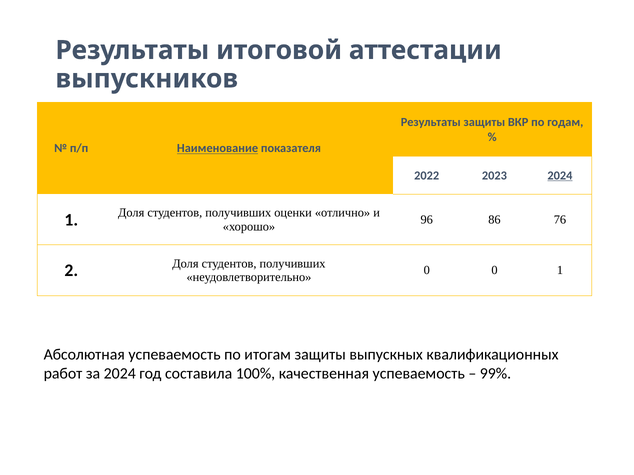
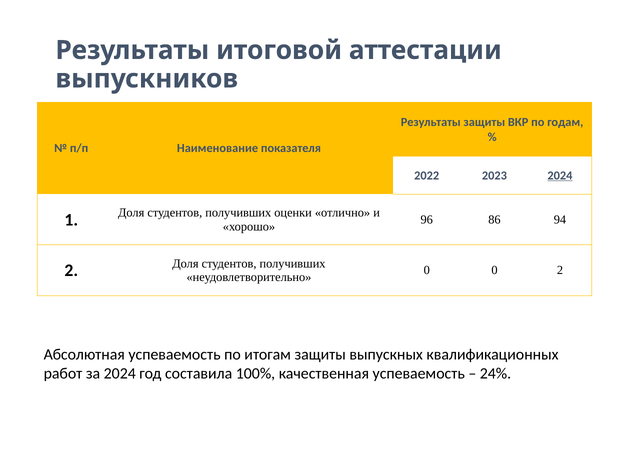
Наименование underline: present -> none
76: 76 -> 94
0 1: 1 -> 2
99%: 99% -> 24%
